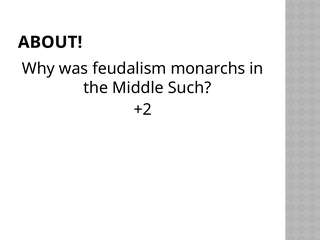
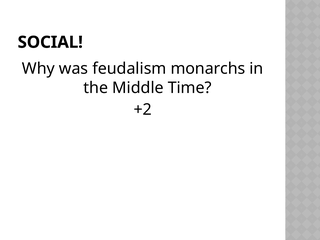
ABOUT: ABOUT -> SOCIAL
Such: Such -> Time
